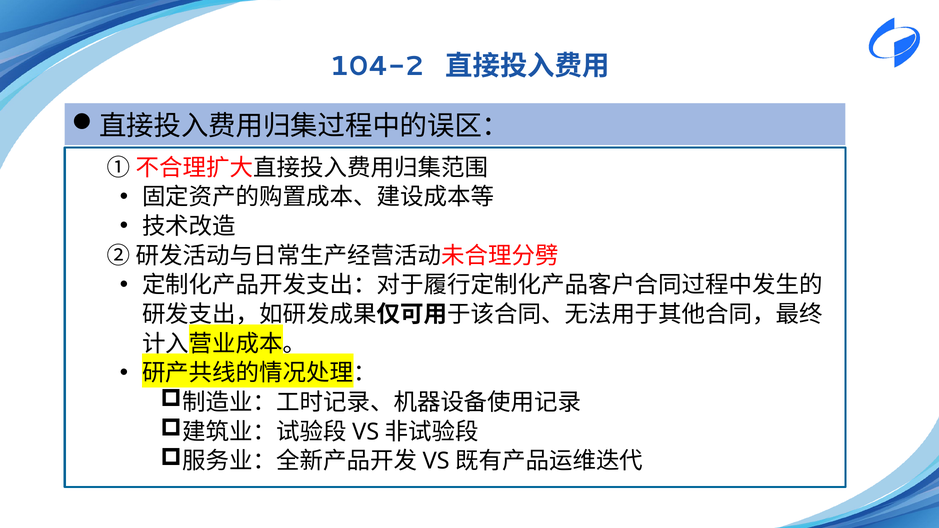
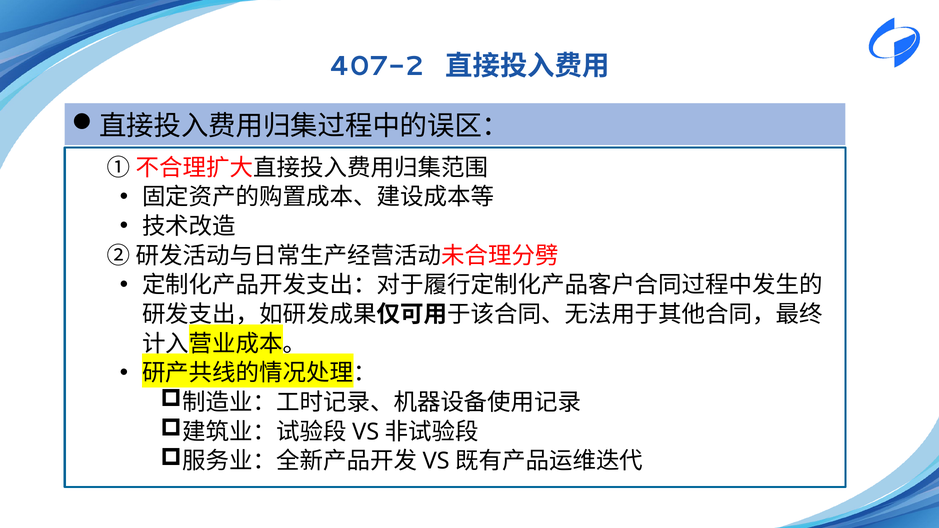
104-2: 104-2 -> 407-2
